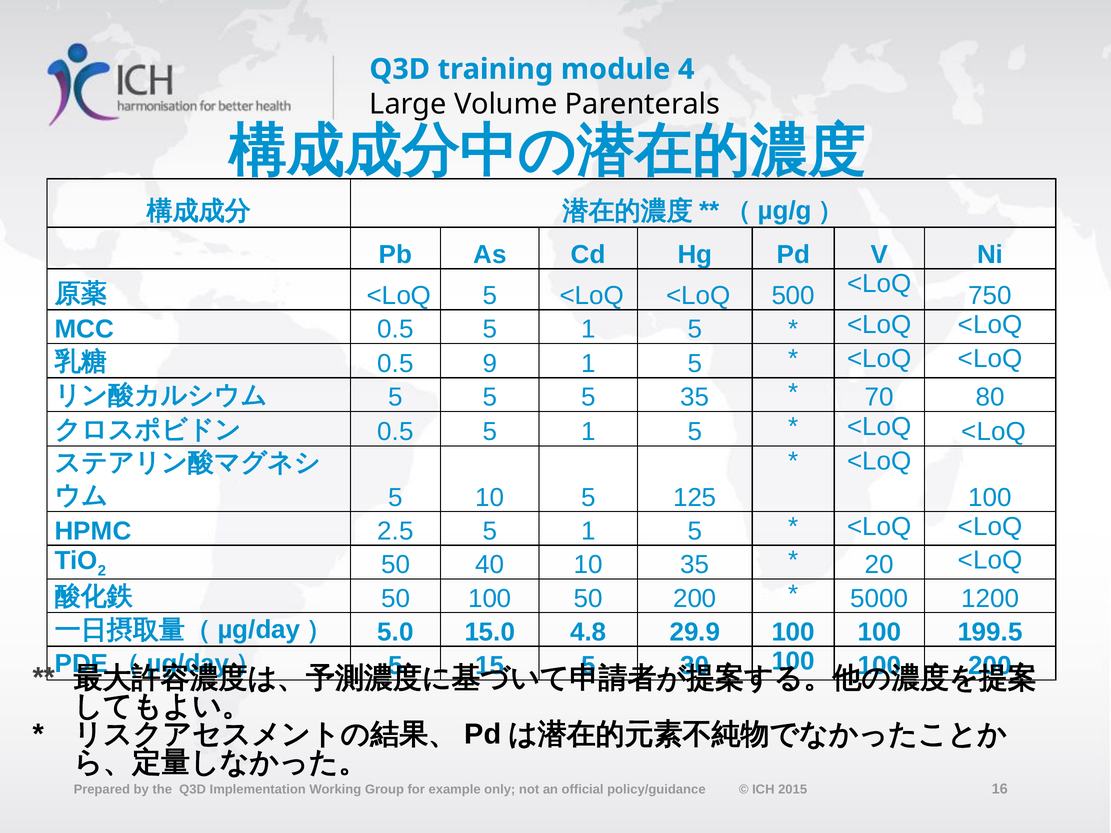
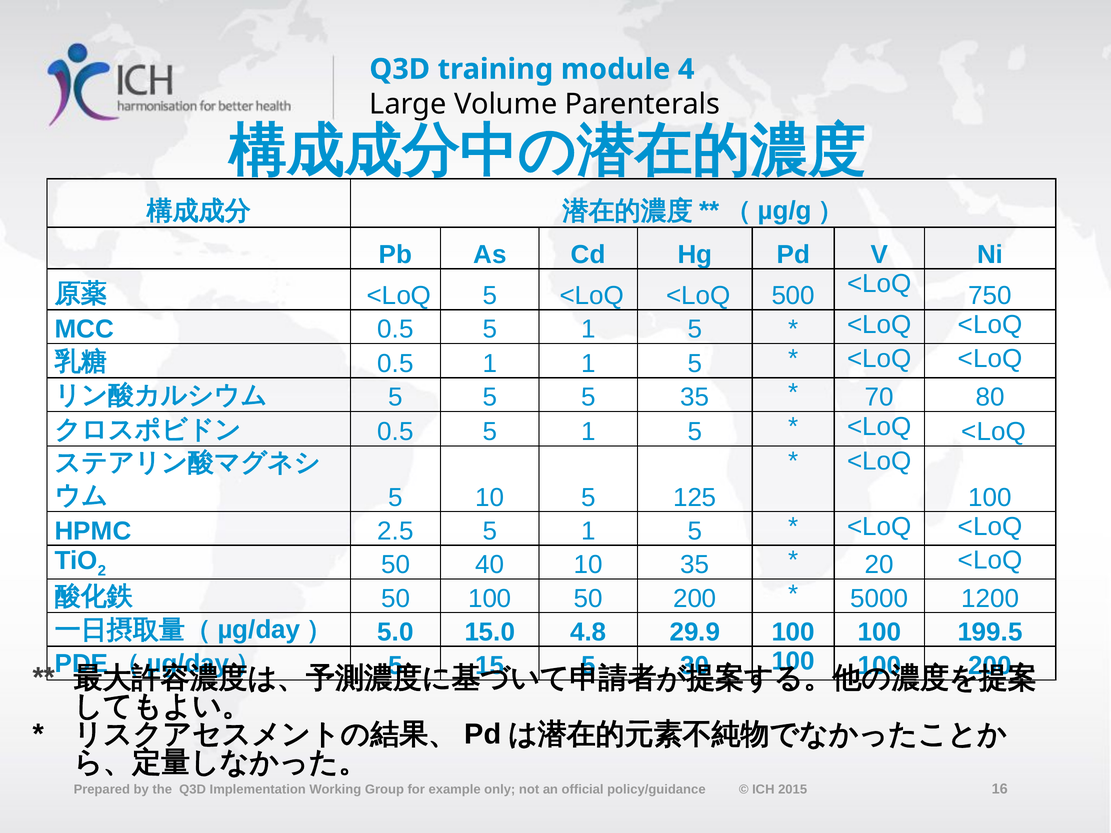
0.5 9: 9 -> 1
